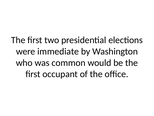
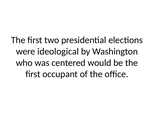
immediate: immediate -> ideological
common: common -> centered
